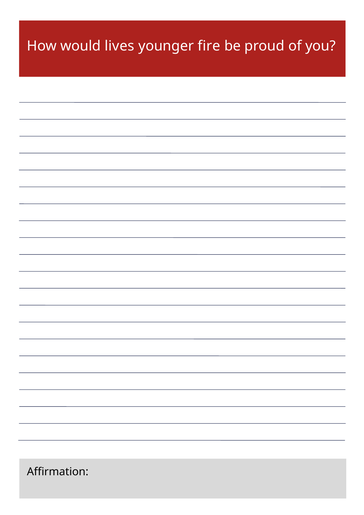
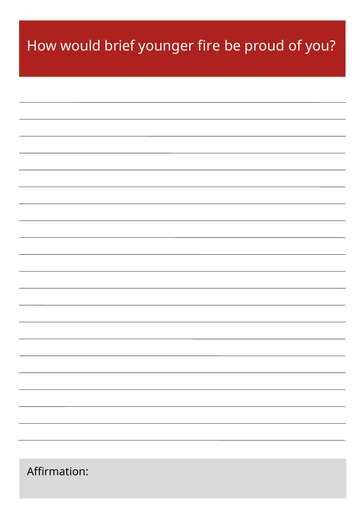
lives: lives -> brief
